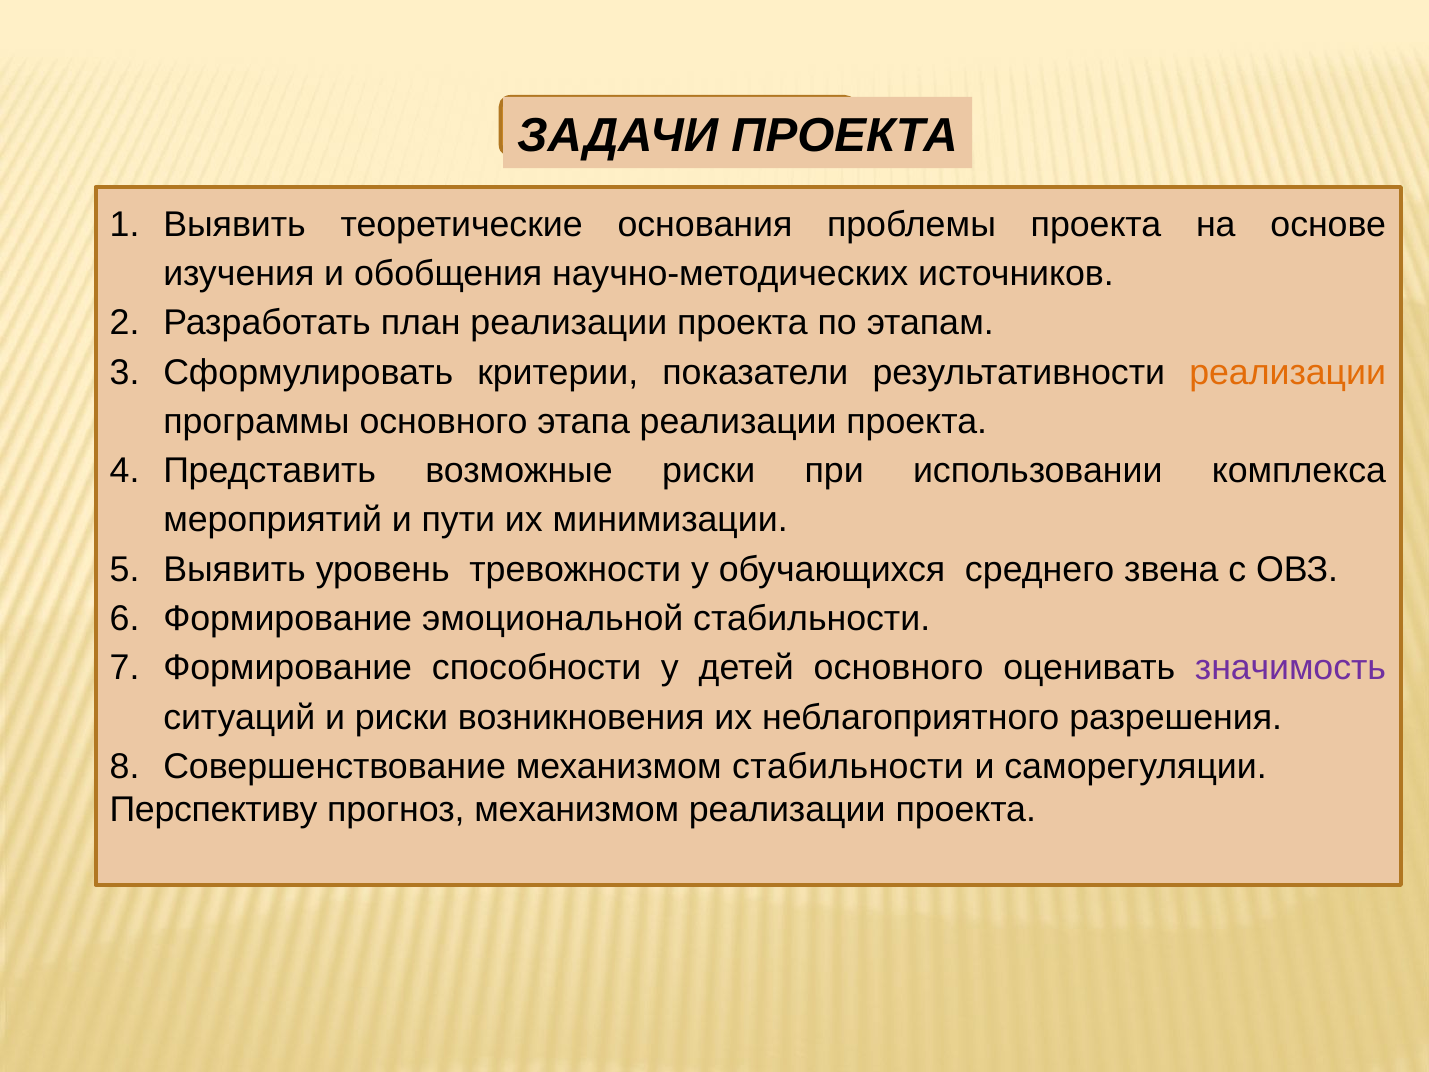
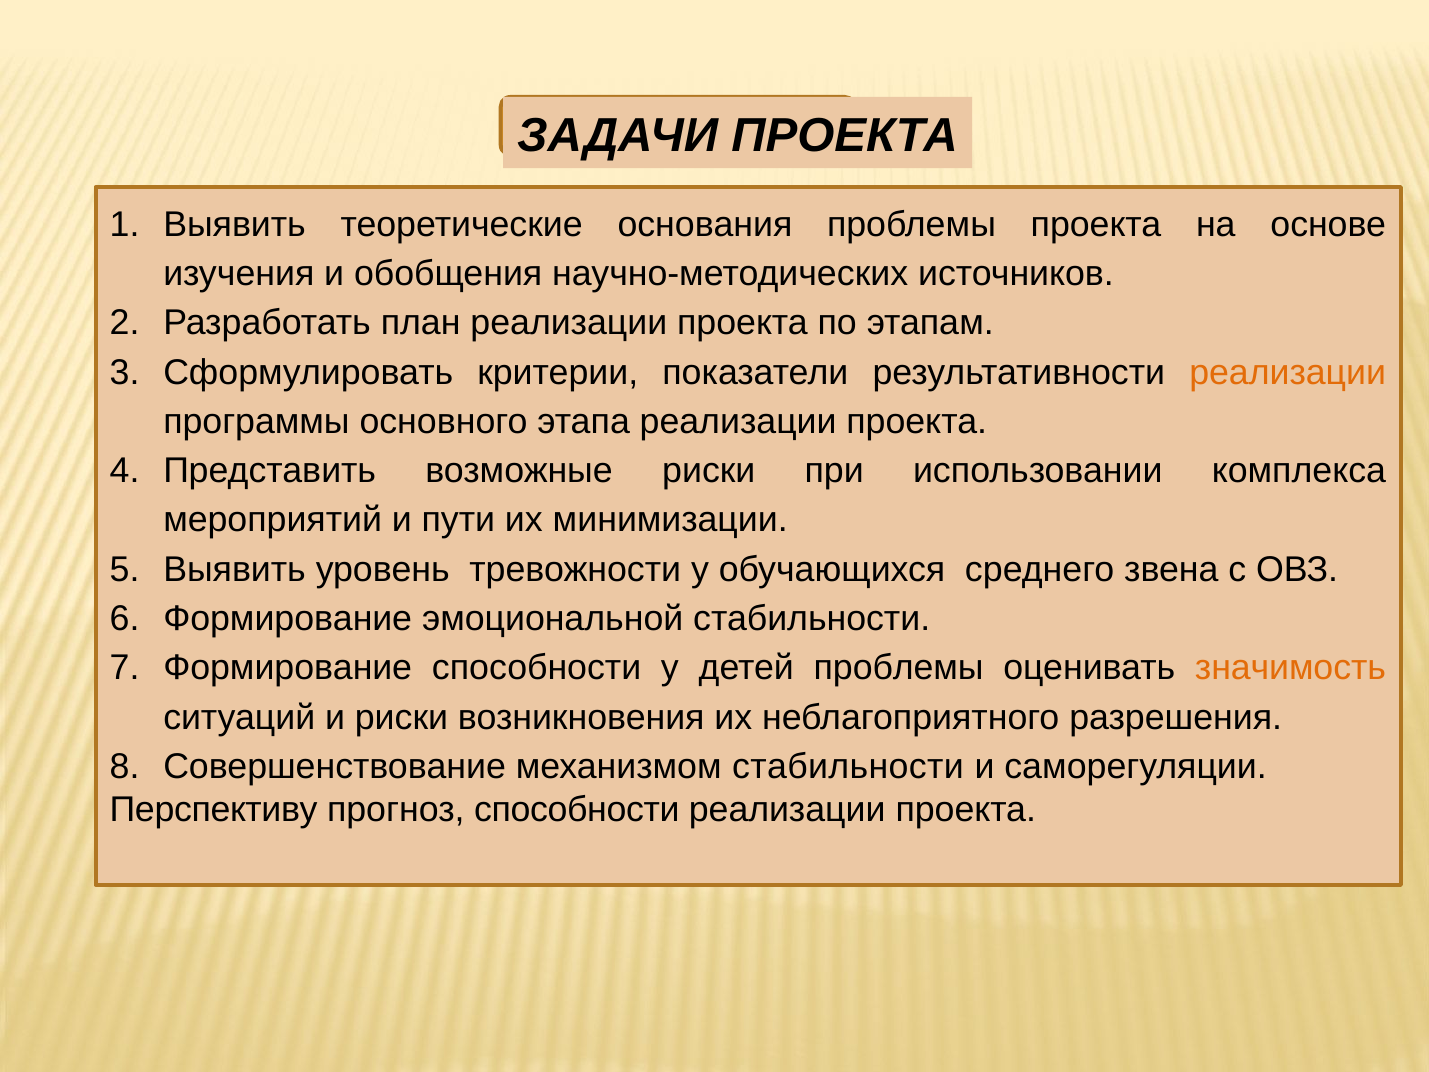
детей основного: основного -> проблемы
значимость colour: purple -> orange
прогноз механизмом: механизмом -> способности
